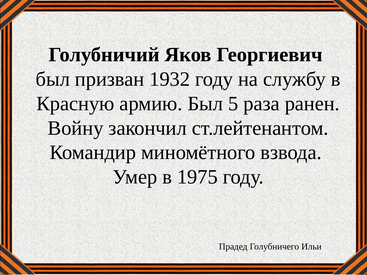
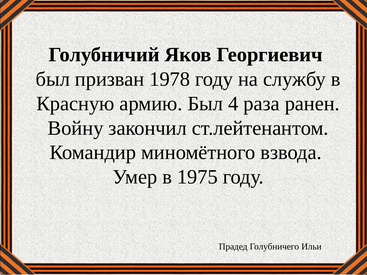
1932: 1932 -> 1978
5: 5 -> 4
